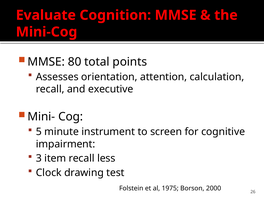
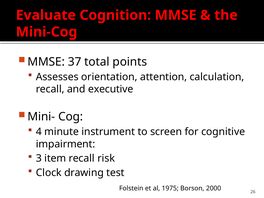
80: 80 -> 37
5: 5 -> 4
less: less -> risk
